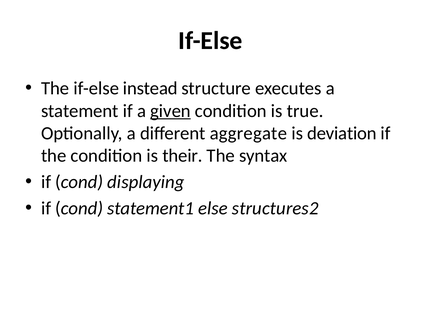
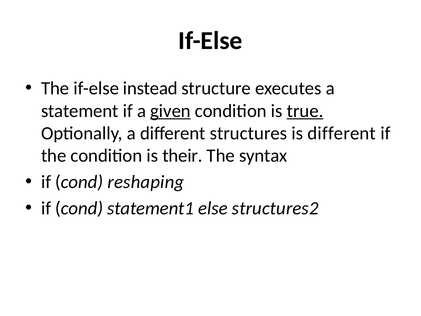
true underline: none -> present
aggregate: aggregate -> structures
is deviation: deviation -> different
displaying: displaying -> reshaping
